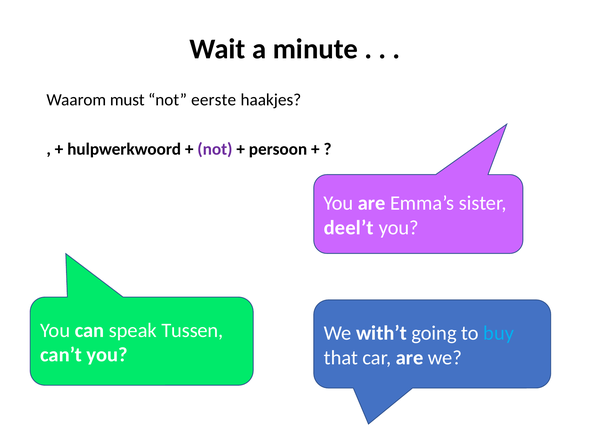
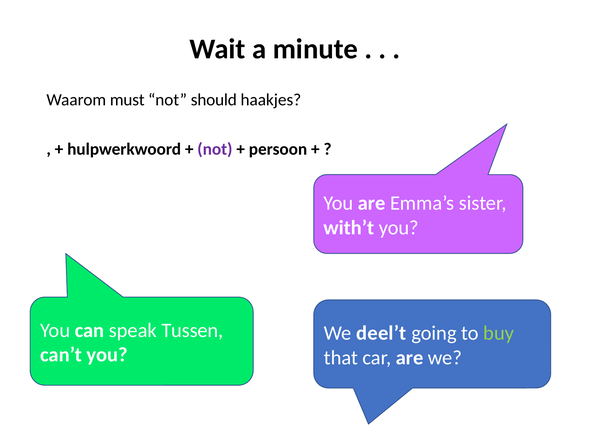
eerste: eerste -> should
deel’t: deel’t -> with’t
with’t: with’t -> deel’t
buy colour: light blue -> light green
